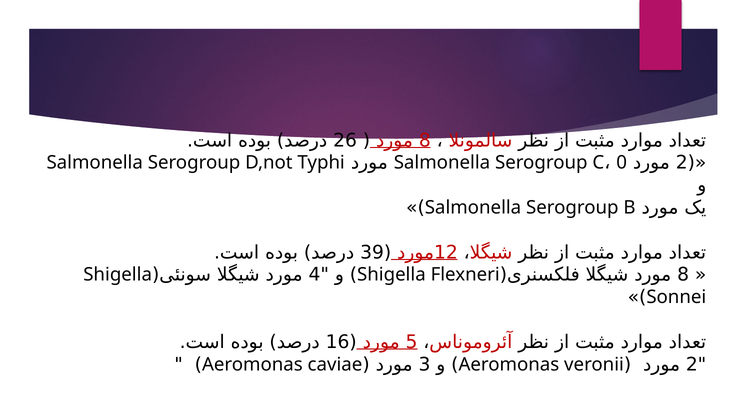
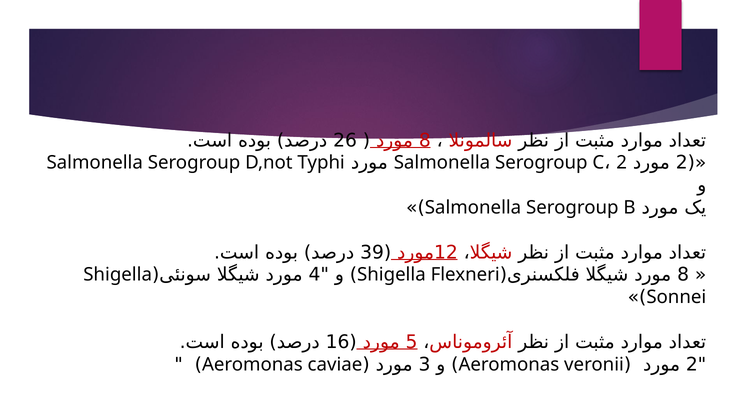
0 at (622, 163): 0 -> 2
